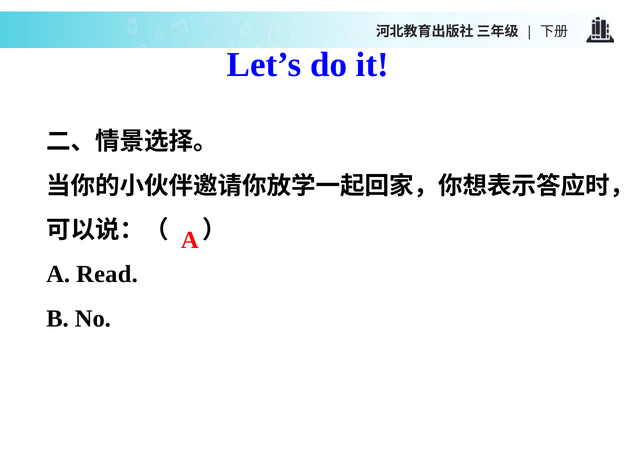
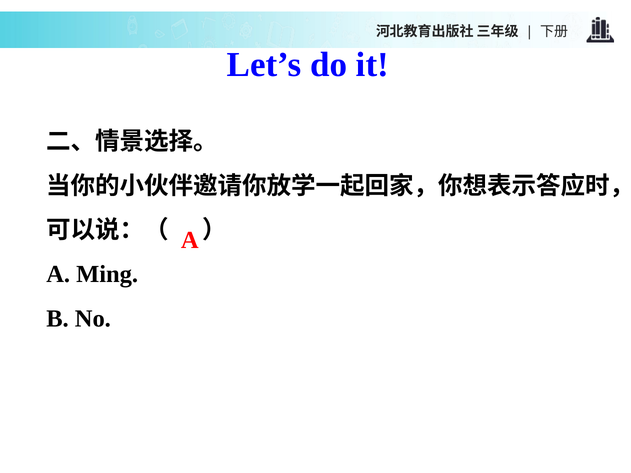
Read: Read -> Ming
